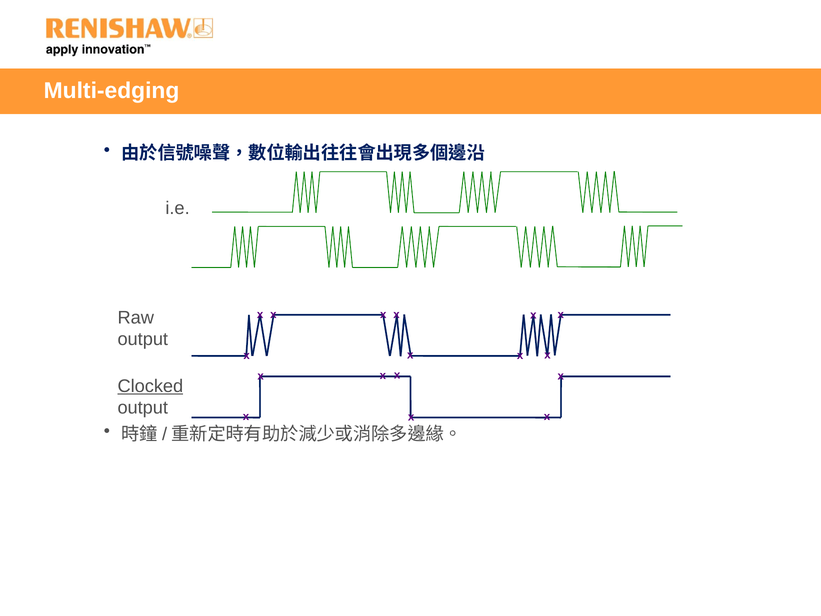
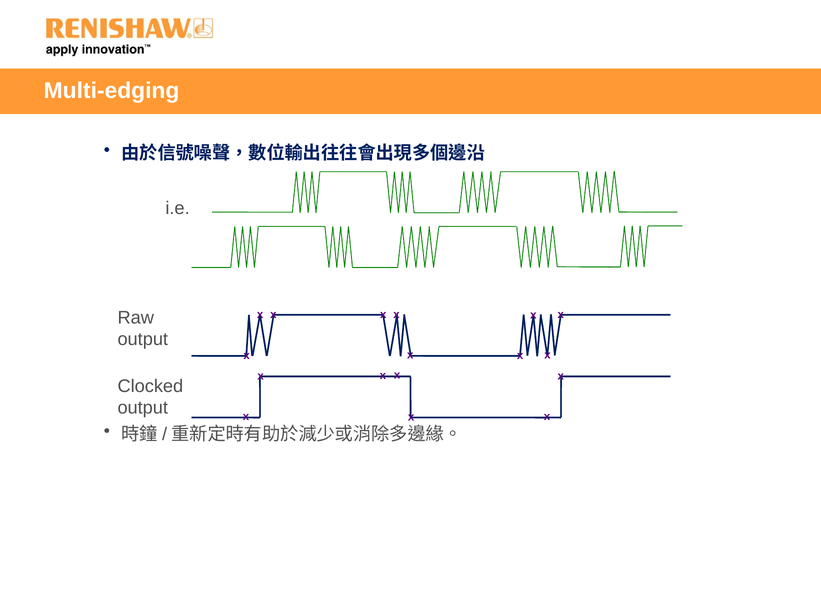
Clocked underline: present -> none
